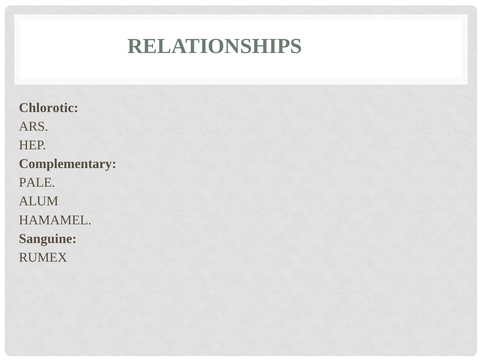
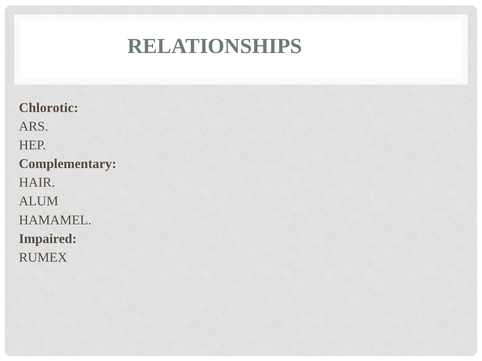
PALE: PALE -> HAIR
Sanguine: Sanguine -> Impaired
